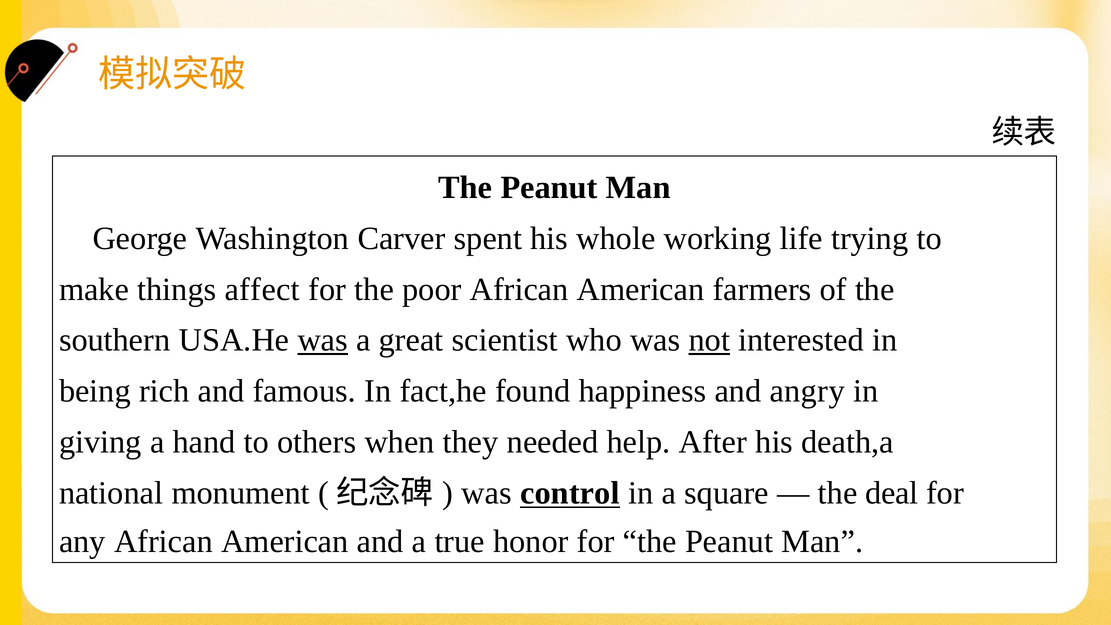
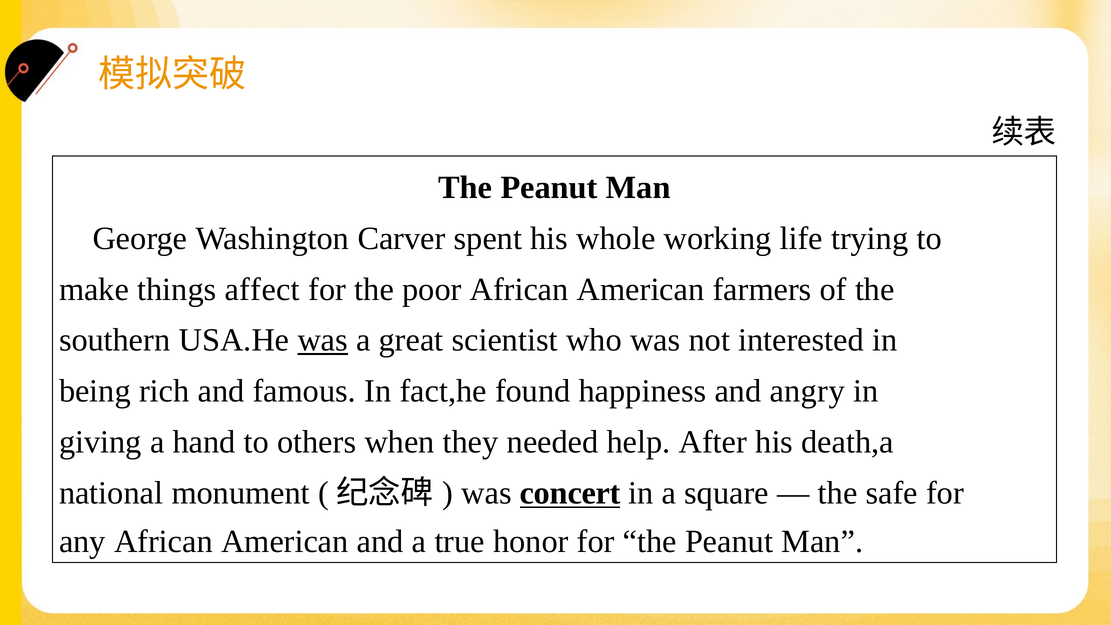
not underline: present -> none
control: control -> concert
deal: deal -> safe
